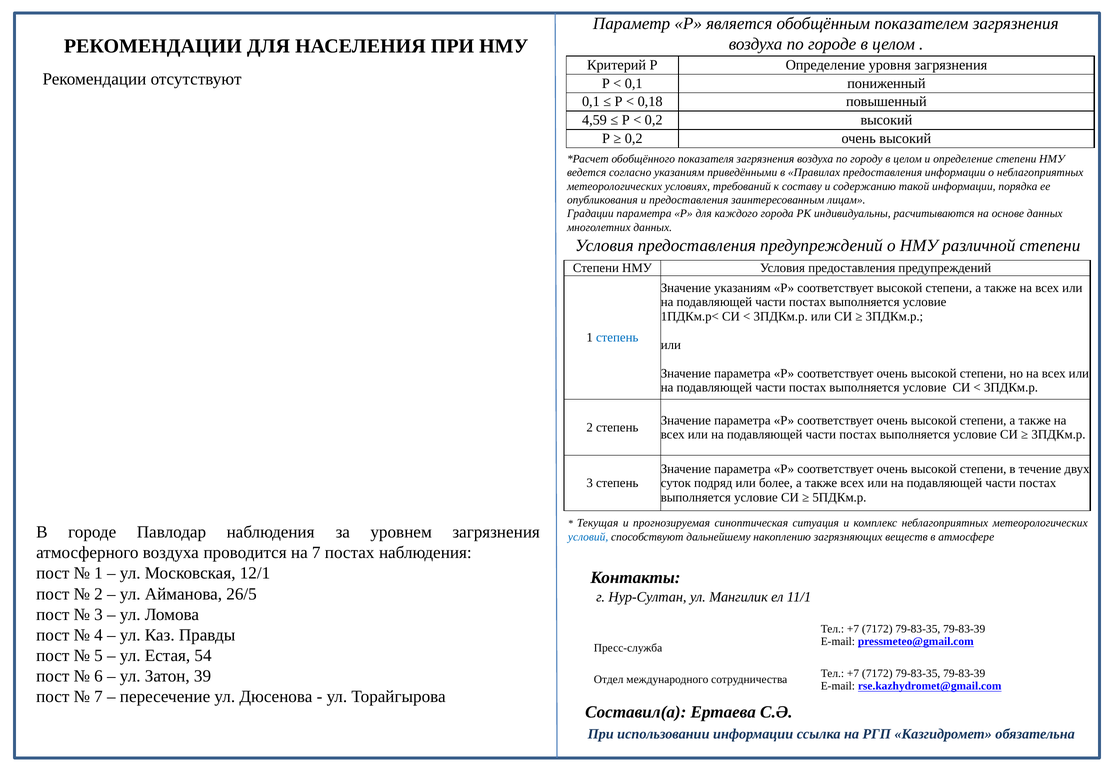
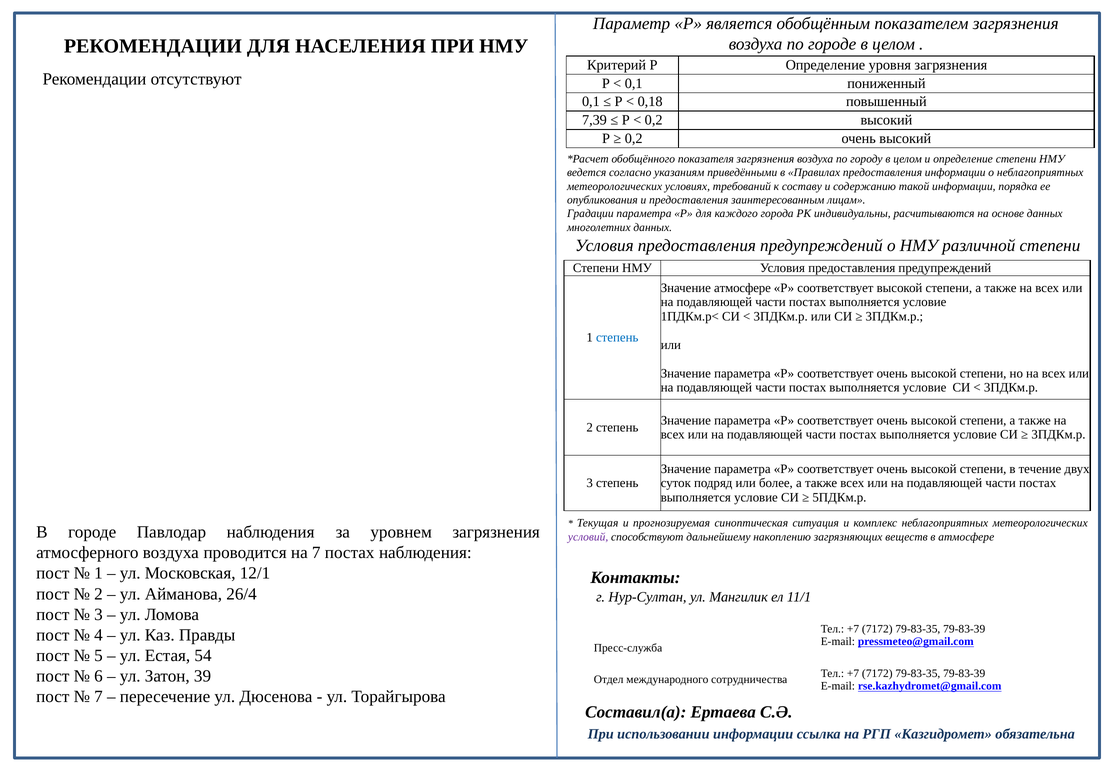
4,59: 4,59 -> 7,39
Значение указаниям: указаниям -> атмосфере
условий colour: blue -> purple
26/5: 26/5 -> 26/4
